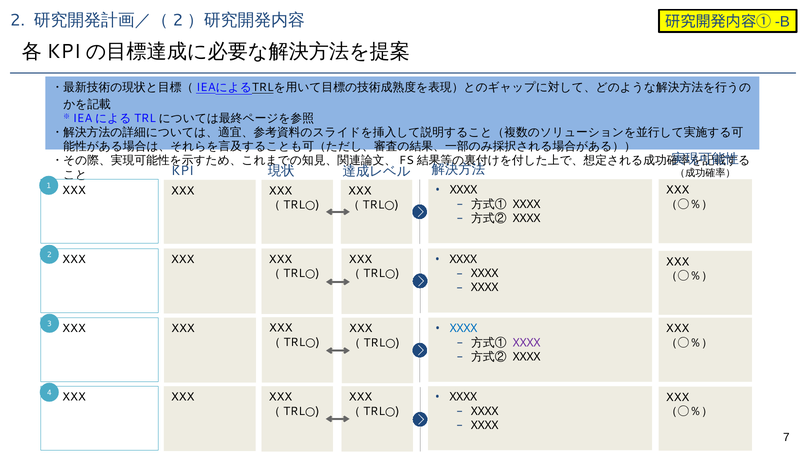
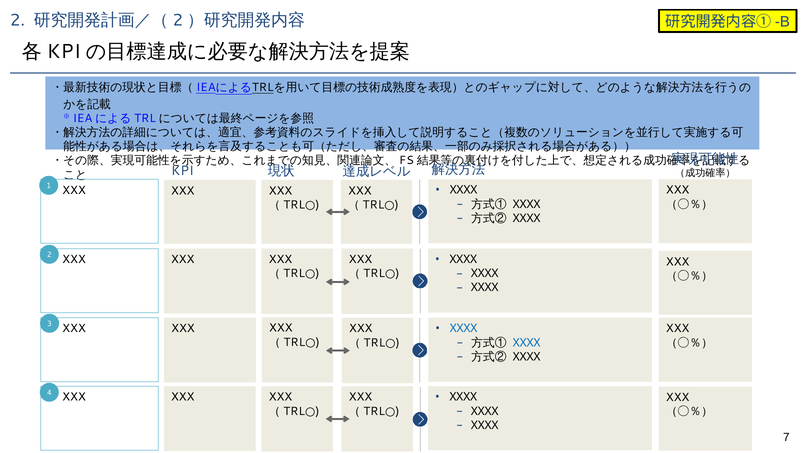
XXXX at (527, 343) colour: purple -> blue
